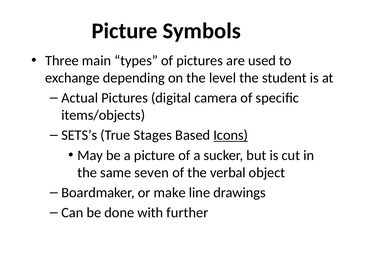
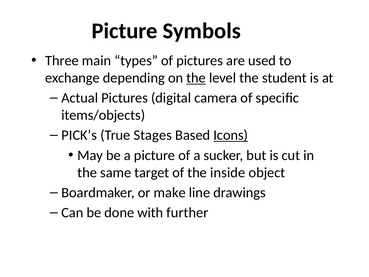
the at (196, 78) underline: none -> present
SETS’s: SETS’s -> PICK’s
seven: seven -> target
verbal: verbal -> inside
